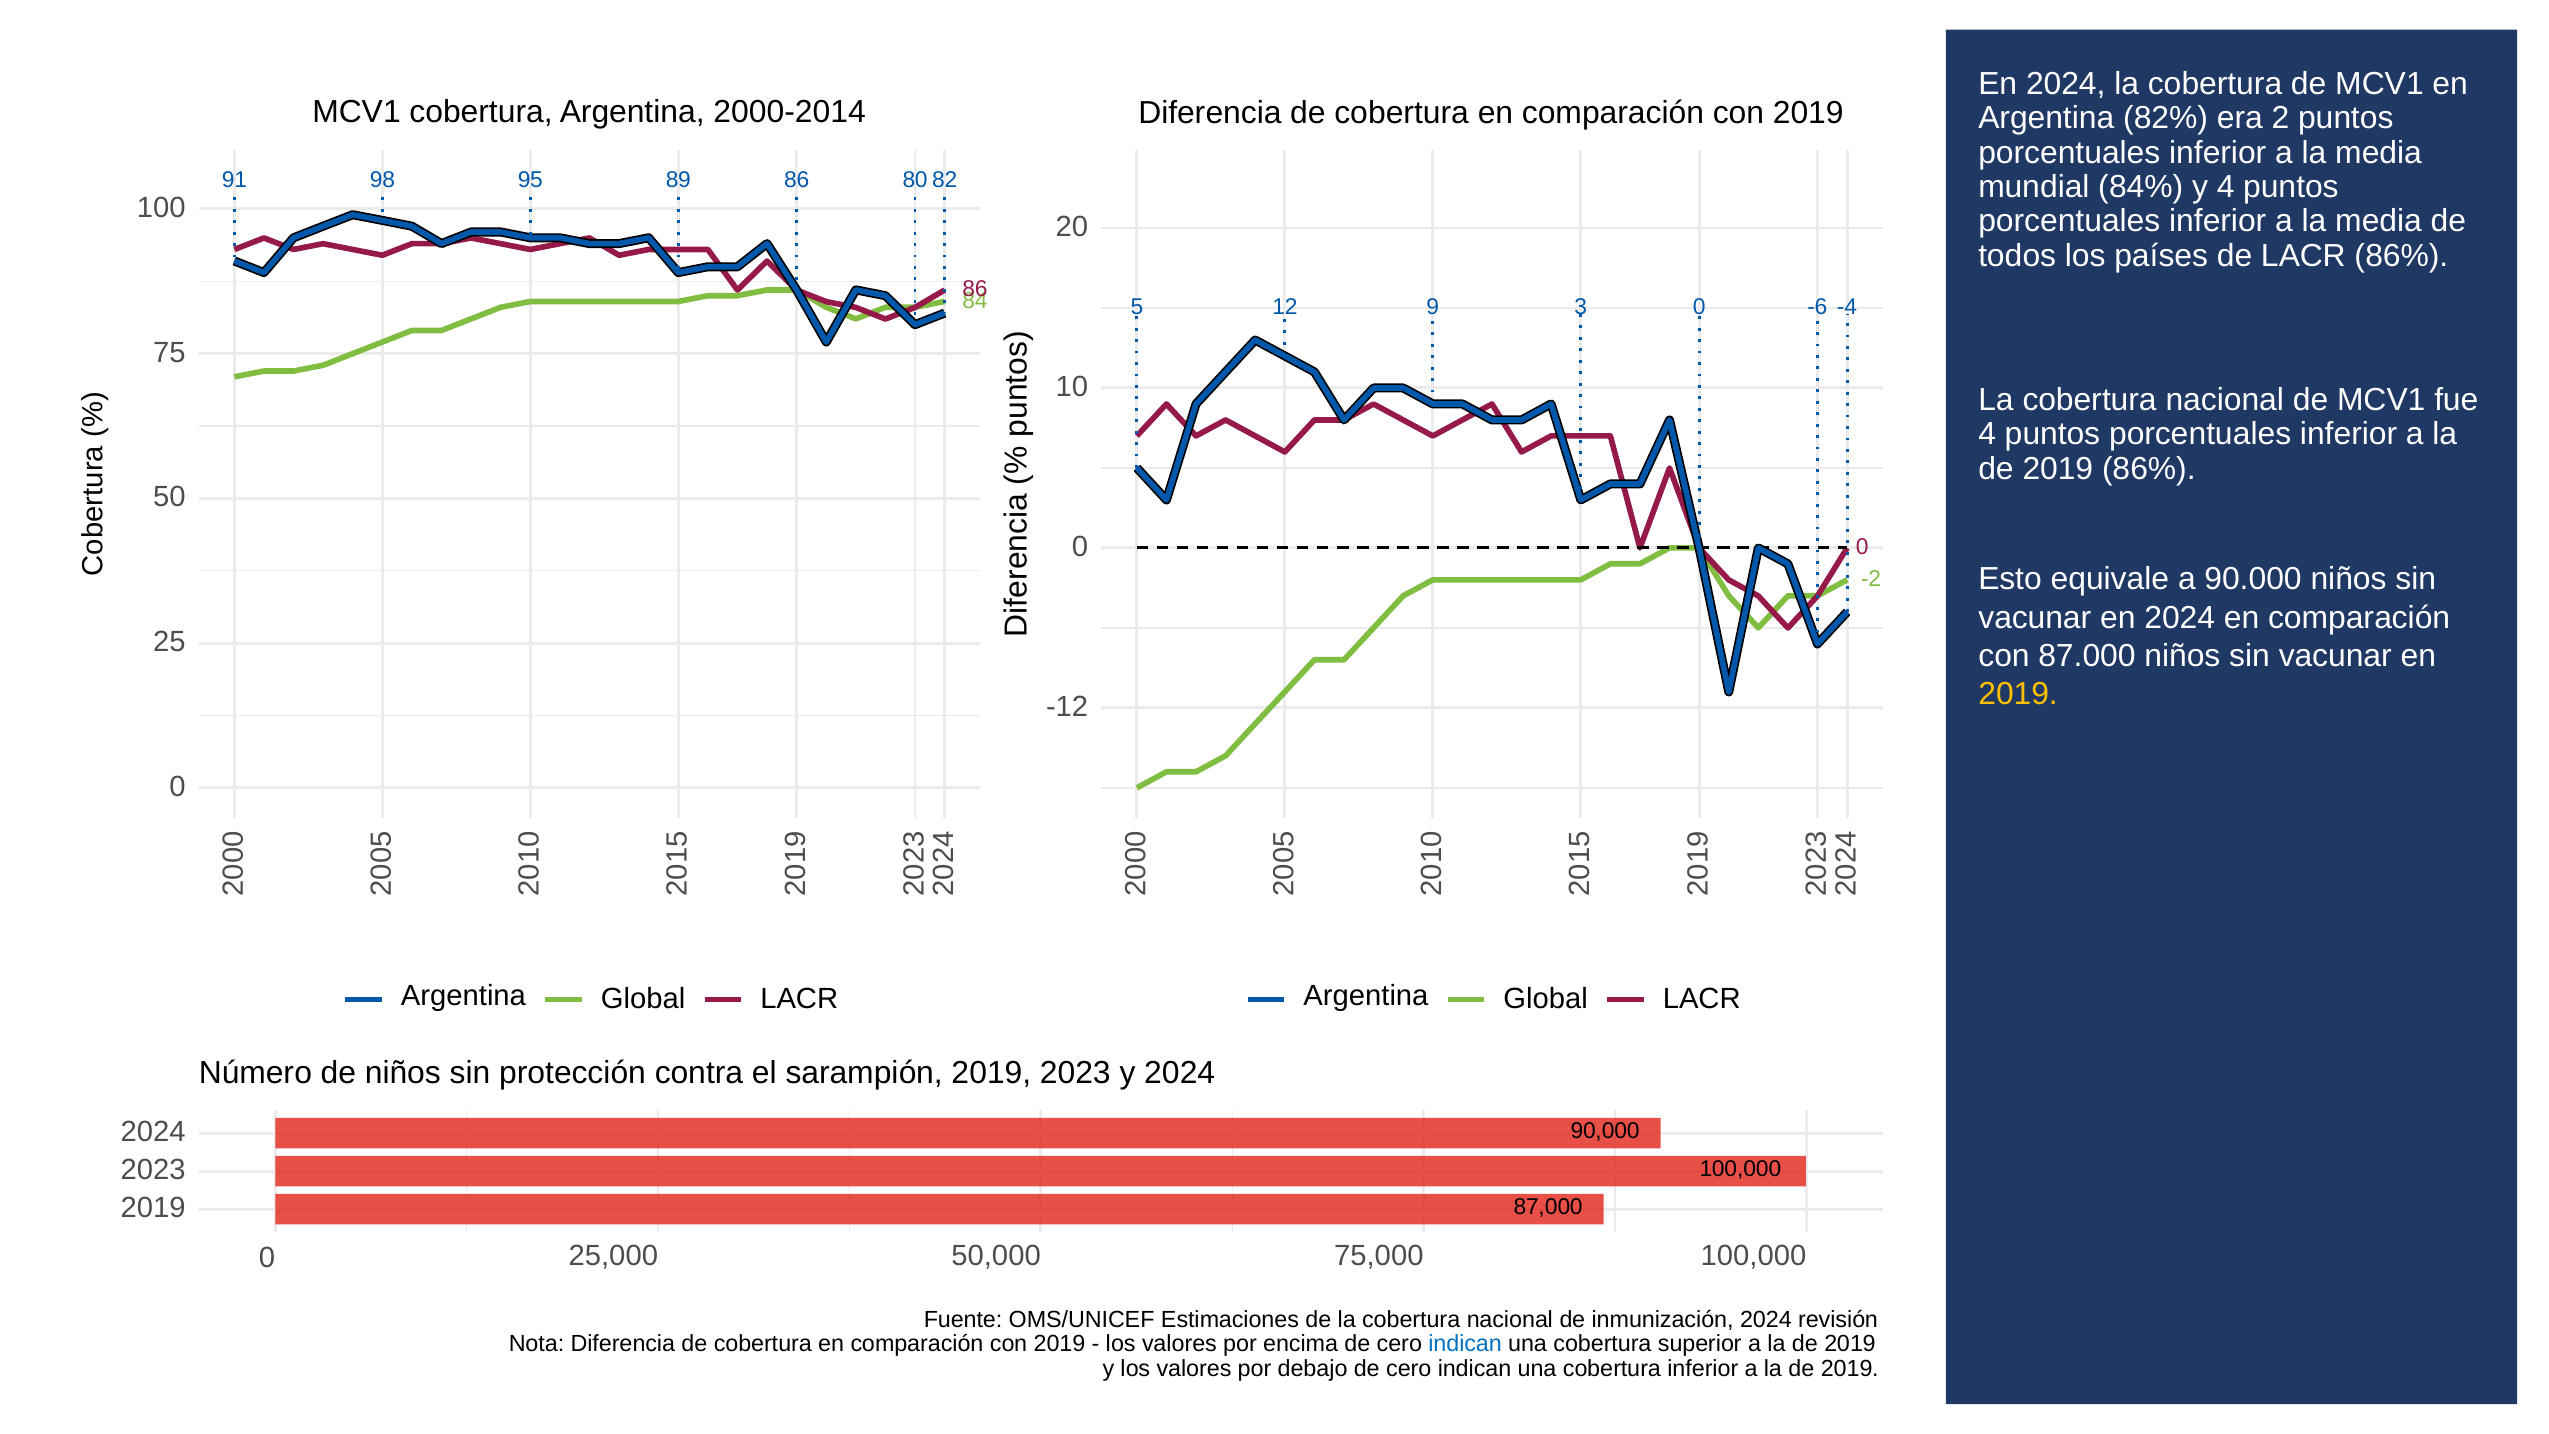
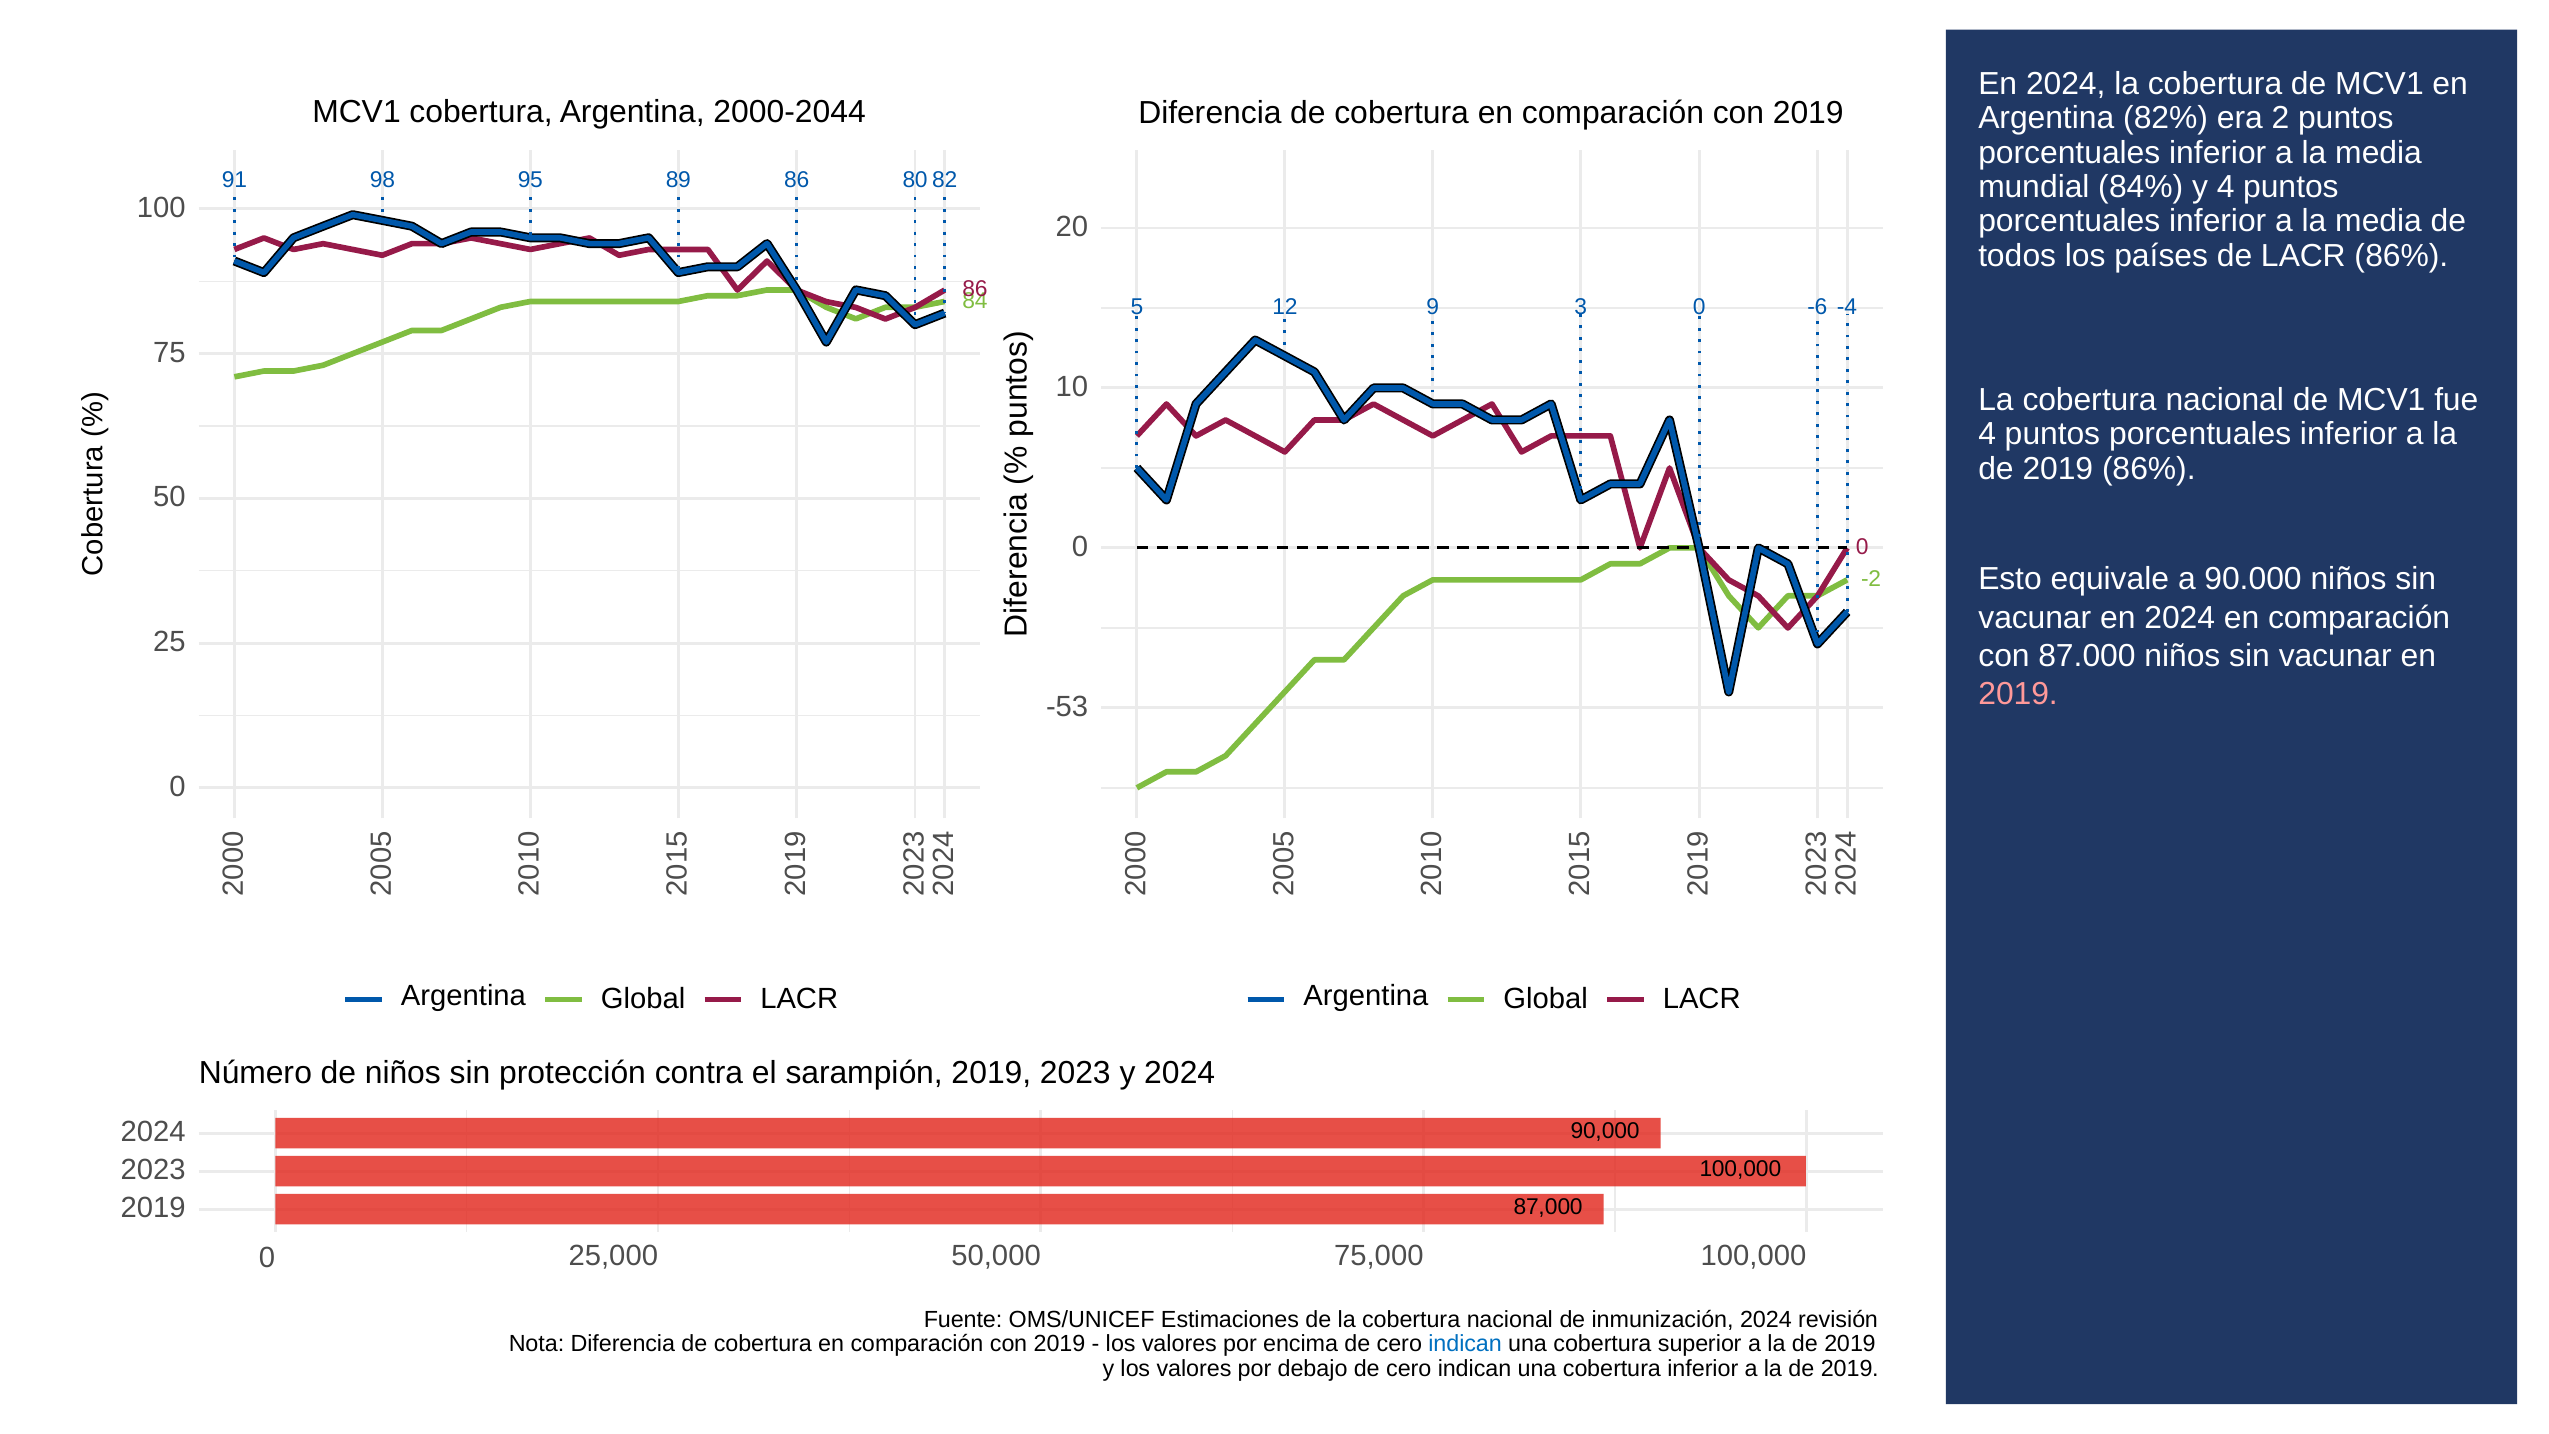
2000-2014: 2000-2014 -> 2000-2044
2019 at (2018, 694) colour: yellow -> pink
-12: -12 -> -53
